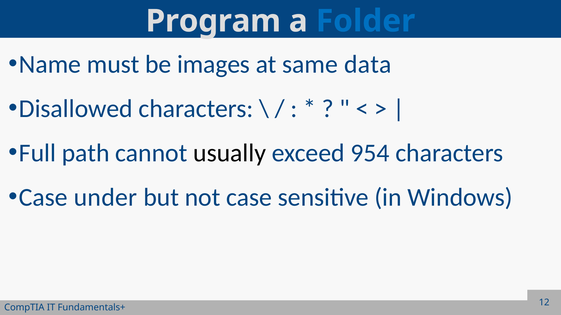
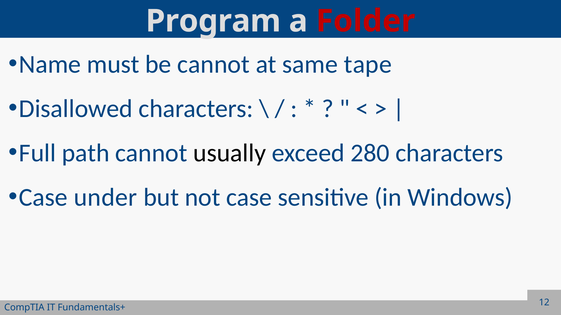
Folder colour: blue -> red
be images: images -> cannot
data: data -> tape
954: 954 -> 280
